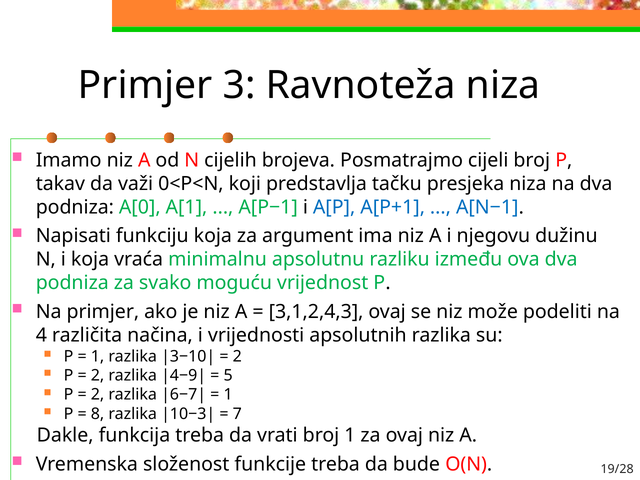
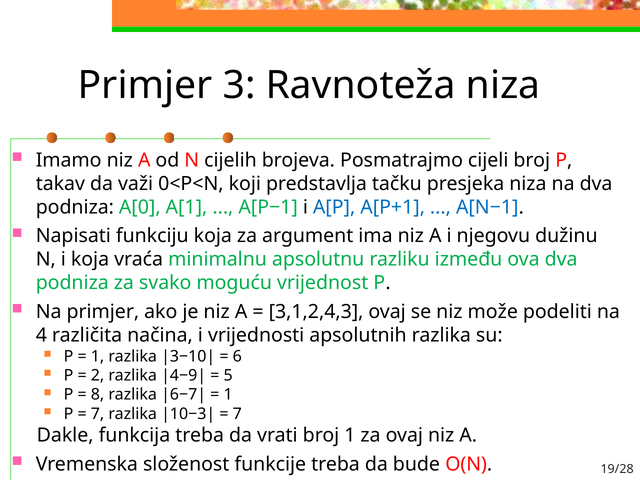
2 at (237, 356): 2 -> 6
2 at (98, 395): 2 -> 8
8 at (98, 414): 8 -> 7
